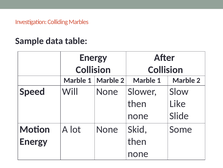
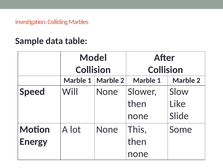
Energy at (93, 57): Energy -> Model
Skid: Skid -> This
